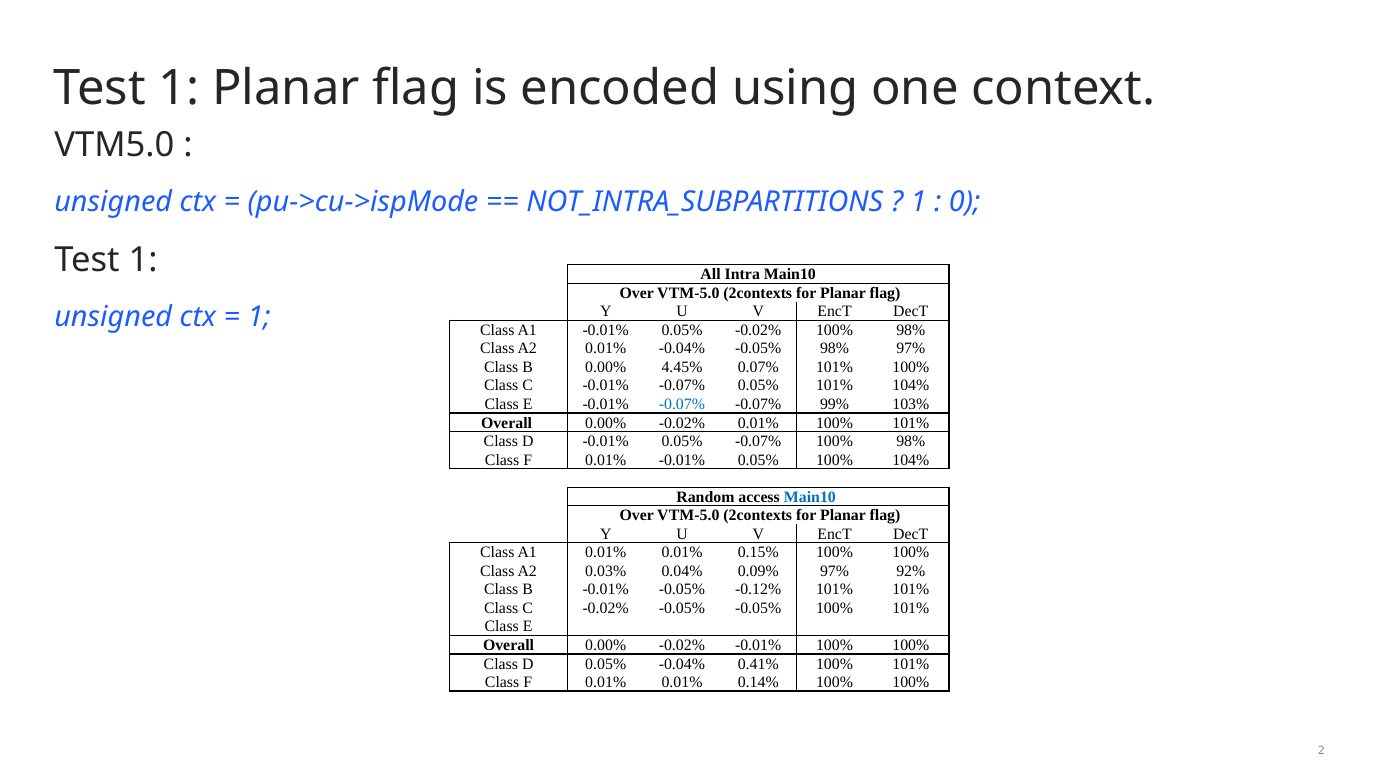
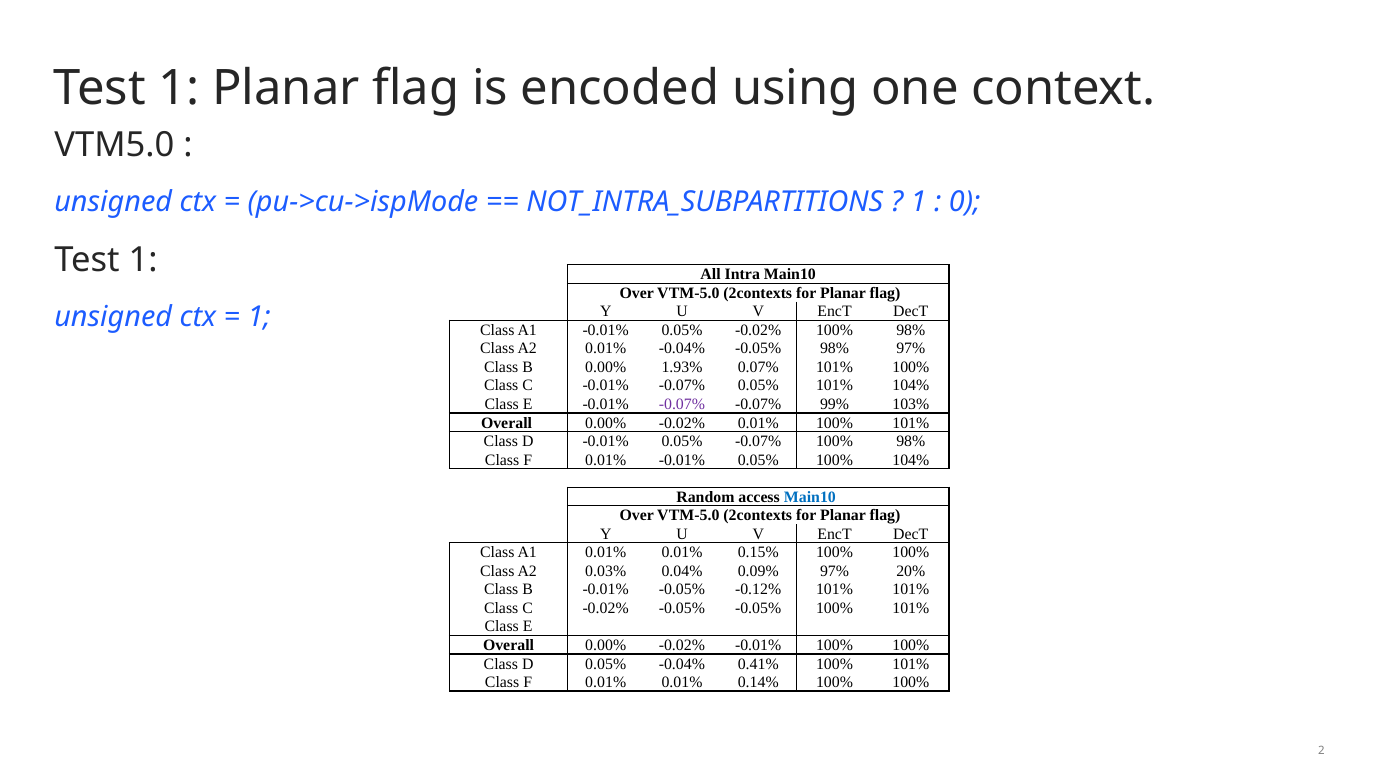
4.45%: 4.45% -> 1.93%
-0.07% at (682, 404) colour: blue -> purple
92%: 92% -> 20%
